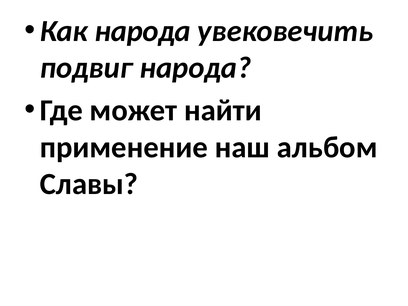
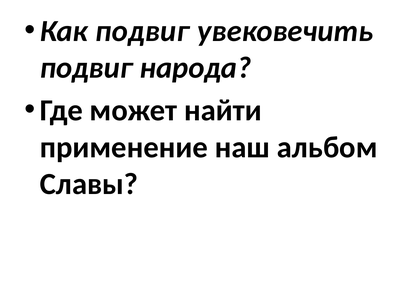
Как народа: народа -> подвиг
